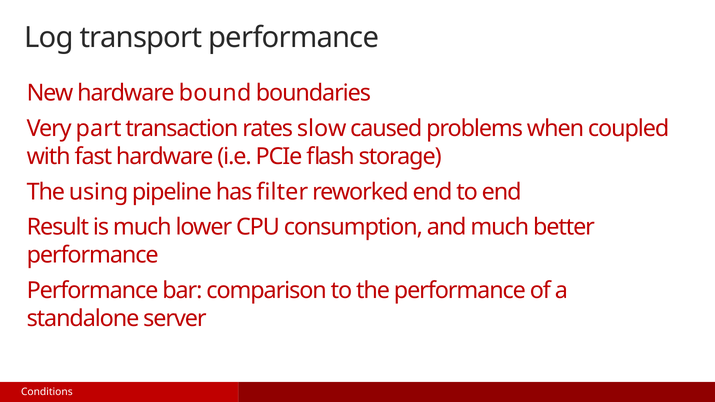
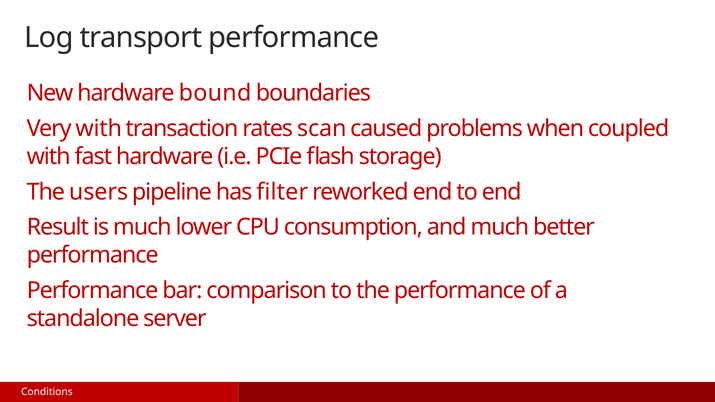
Very part: part -> with
slow: slow -> scan
using: using -> users
